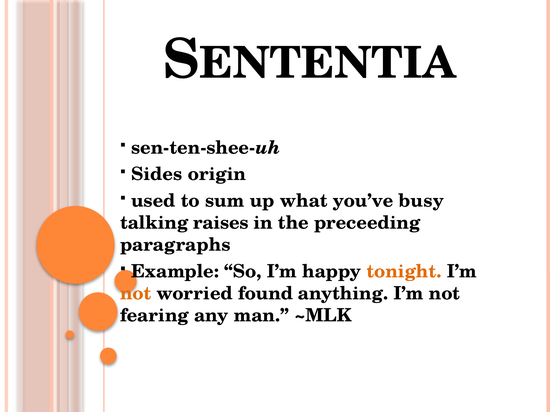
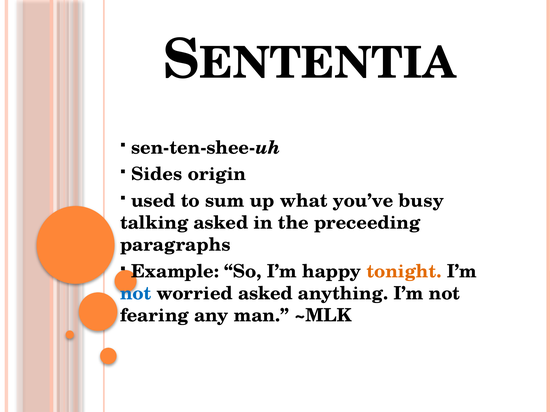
talking raises: raises -> asked
not at (136, 294) colour: orange -> blue
worried found: found -> asked
